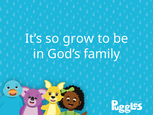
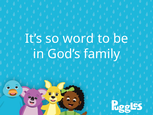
grow: grow -> word
